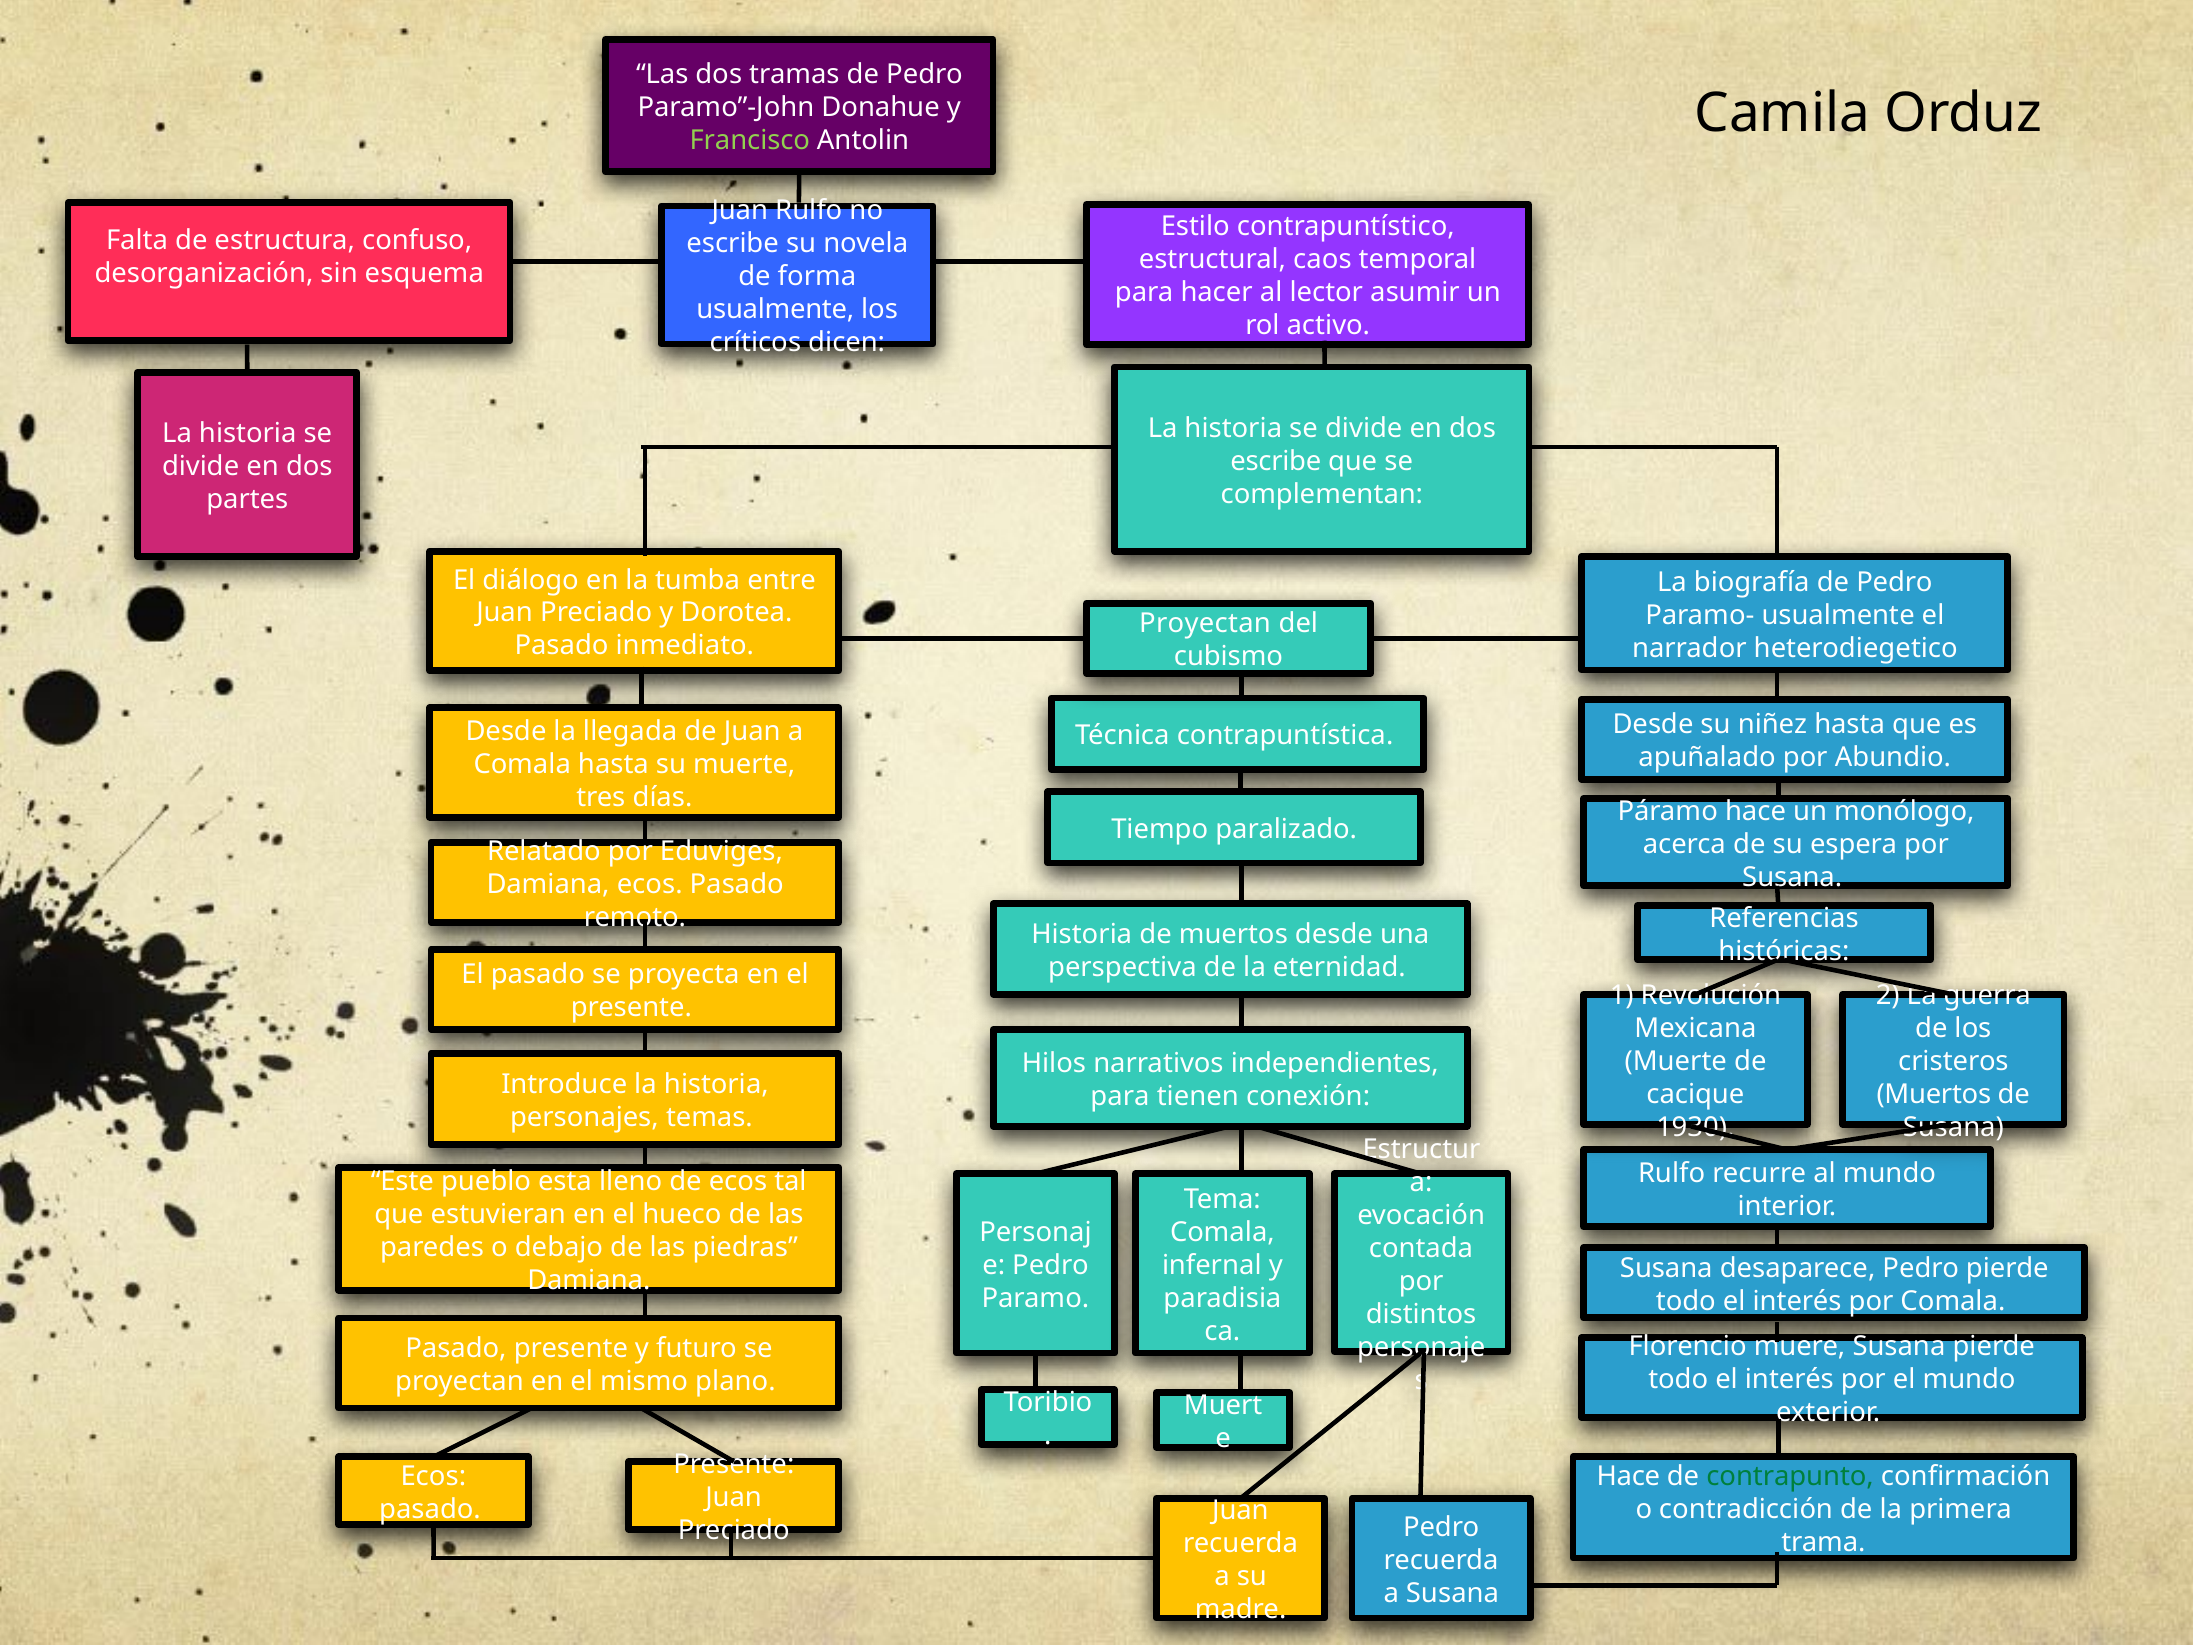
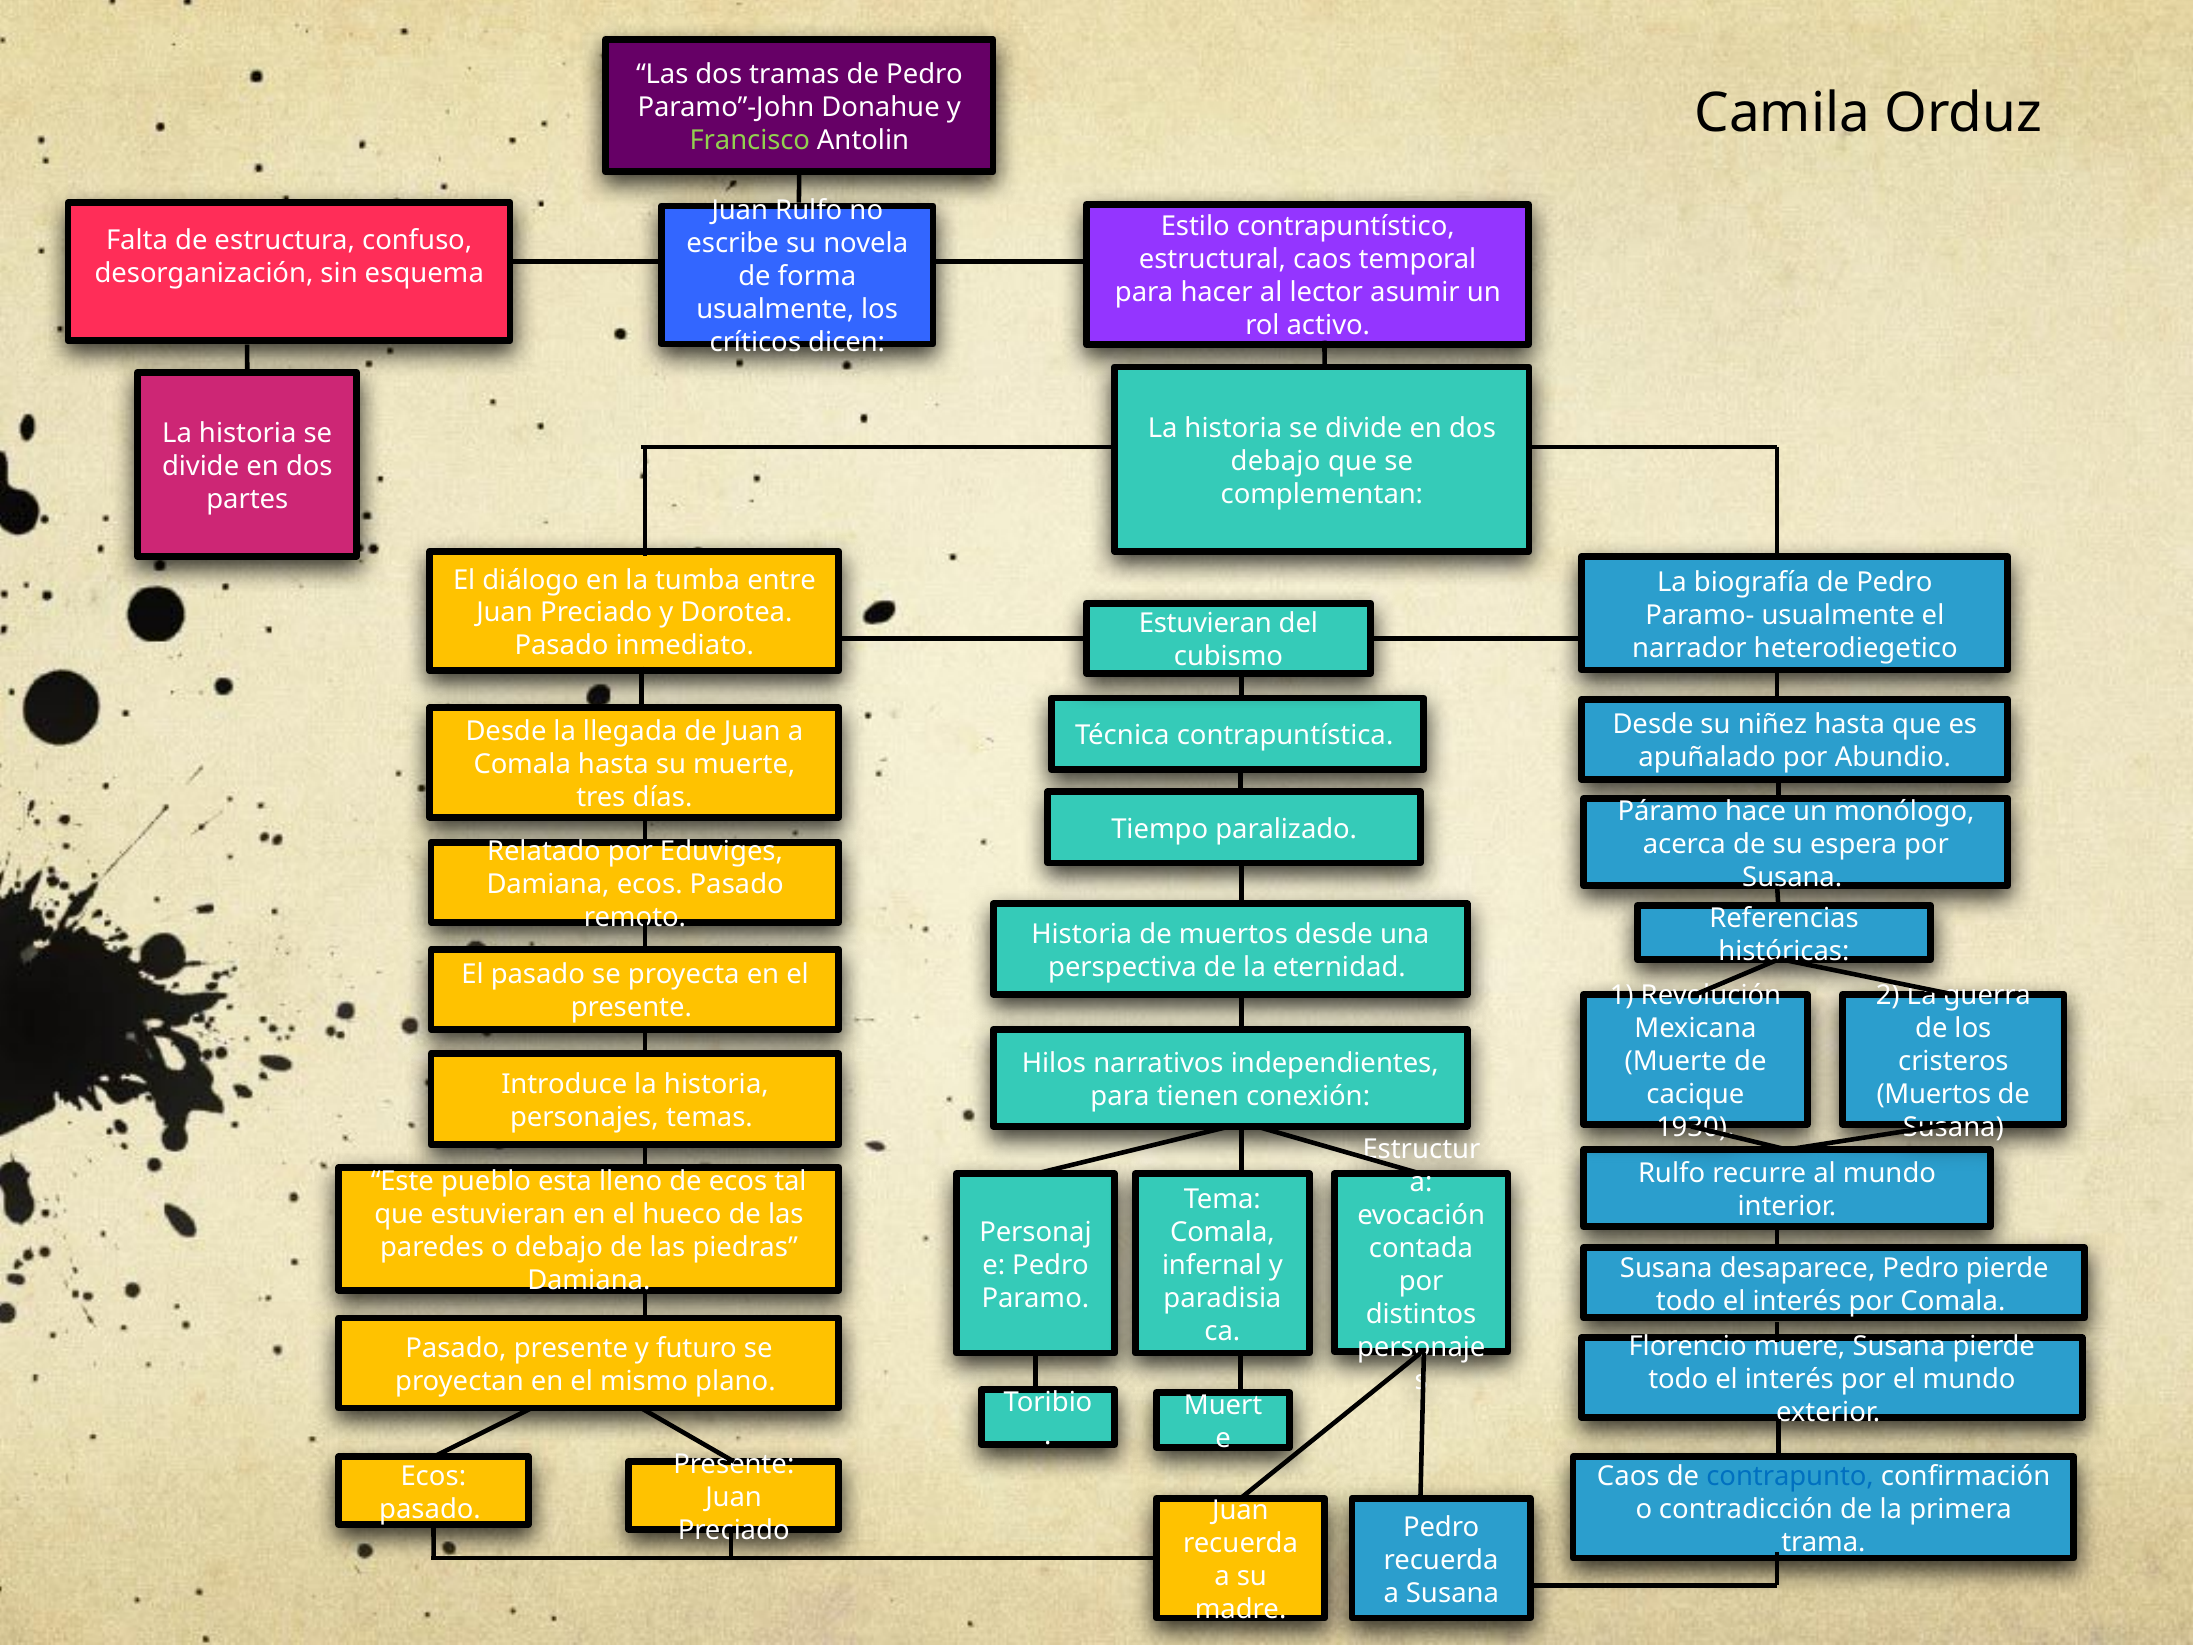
escribe at (1276, 461): escribe -> debajo
Proyectan at (1205, 624): Proyectan -> Estuvieran
Hace at (1628, 1476): Hace -> Caos
contrapunto colour: green -> blue
